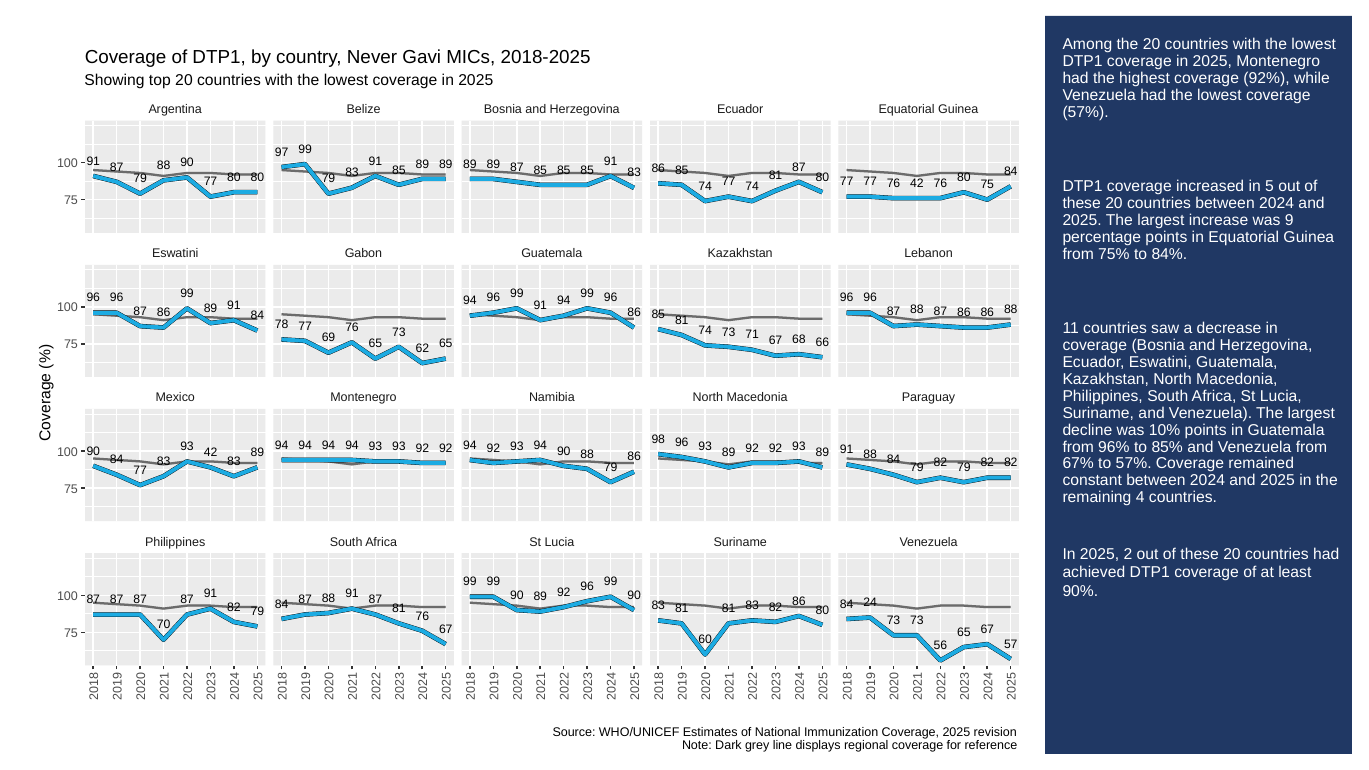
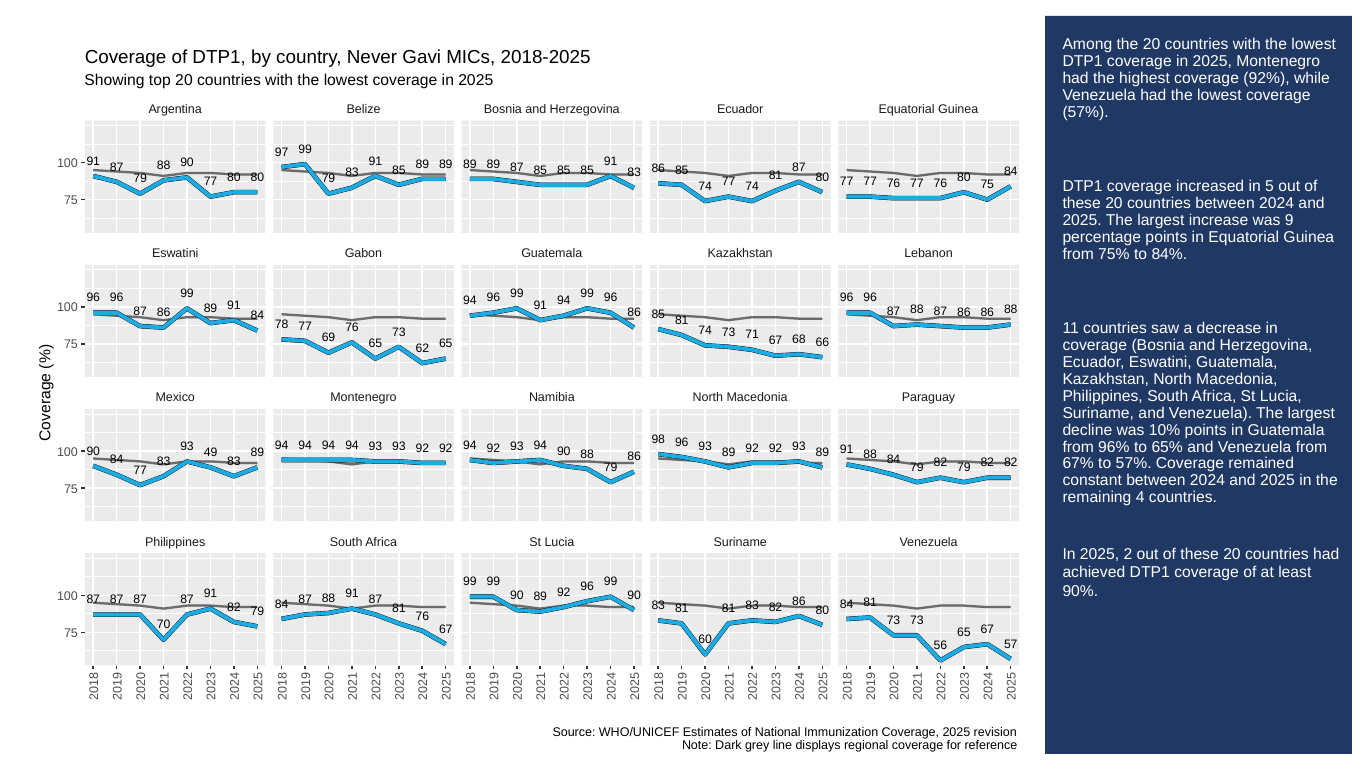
76 42: 42 -> 77
85%: 85% -> 65%
93 42: 42 -> 49
84 24: 24 -> 81
